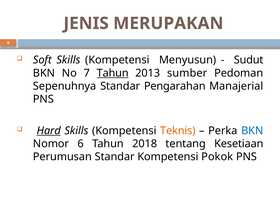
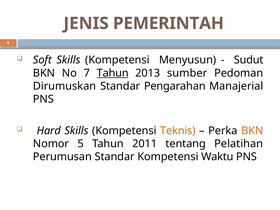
MERUPAKAN: MERUPAKAN -> PEMERINTAH
Sepenuhnya: Sepenuhnya -> Dirumuskan
Hard underline: present -> none
BKN at (252, 131) colour: blue -> orange
6: 6 -> 5
2018: 2018 -> 2011
Kesetiaan: Kesetiaan -> Pelatihan
Pokok: Pokok -> Waktu
